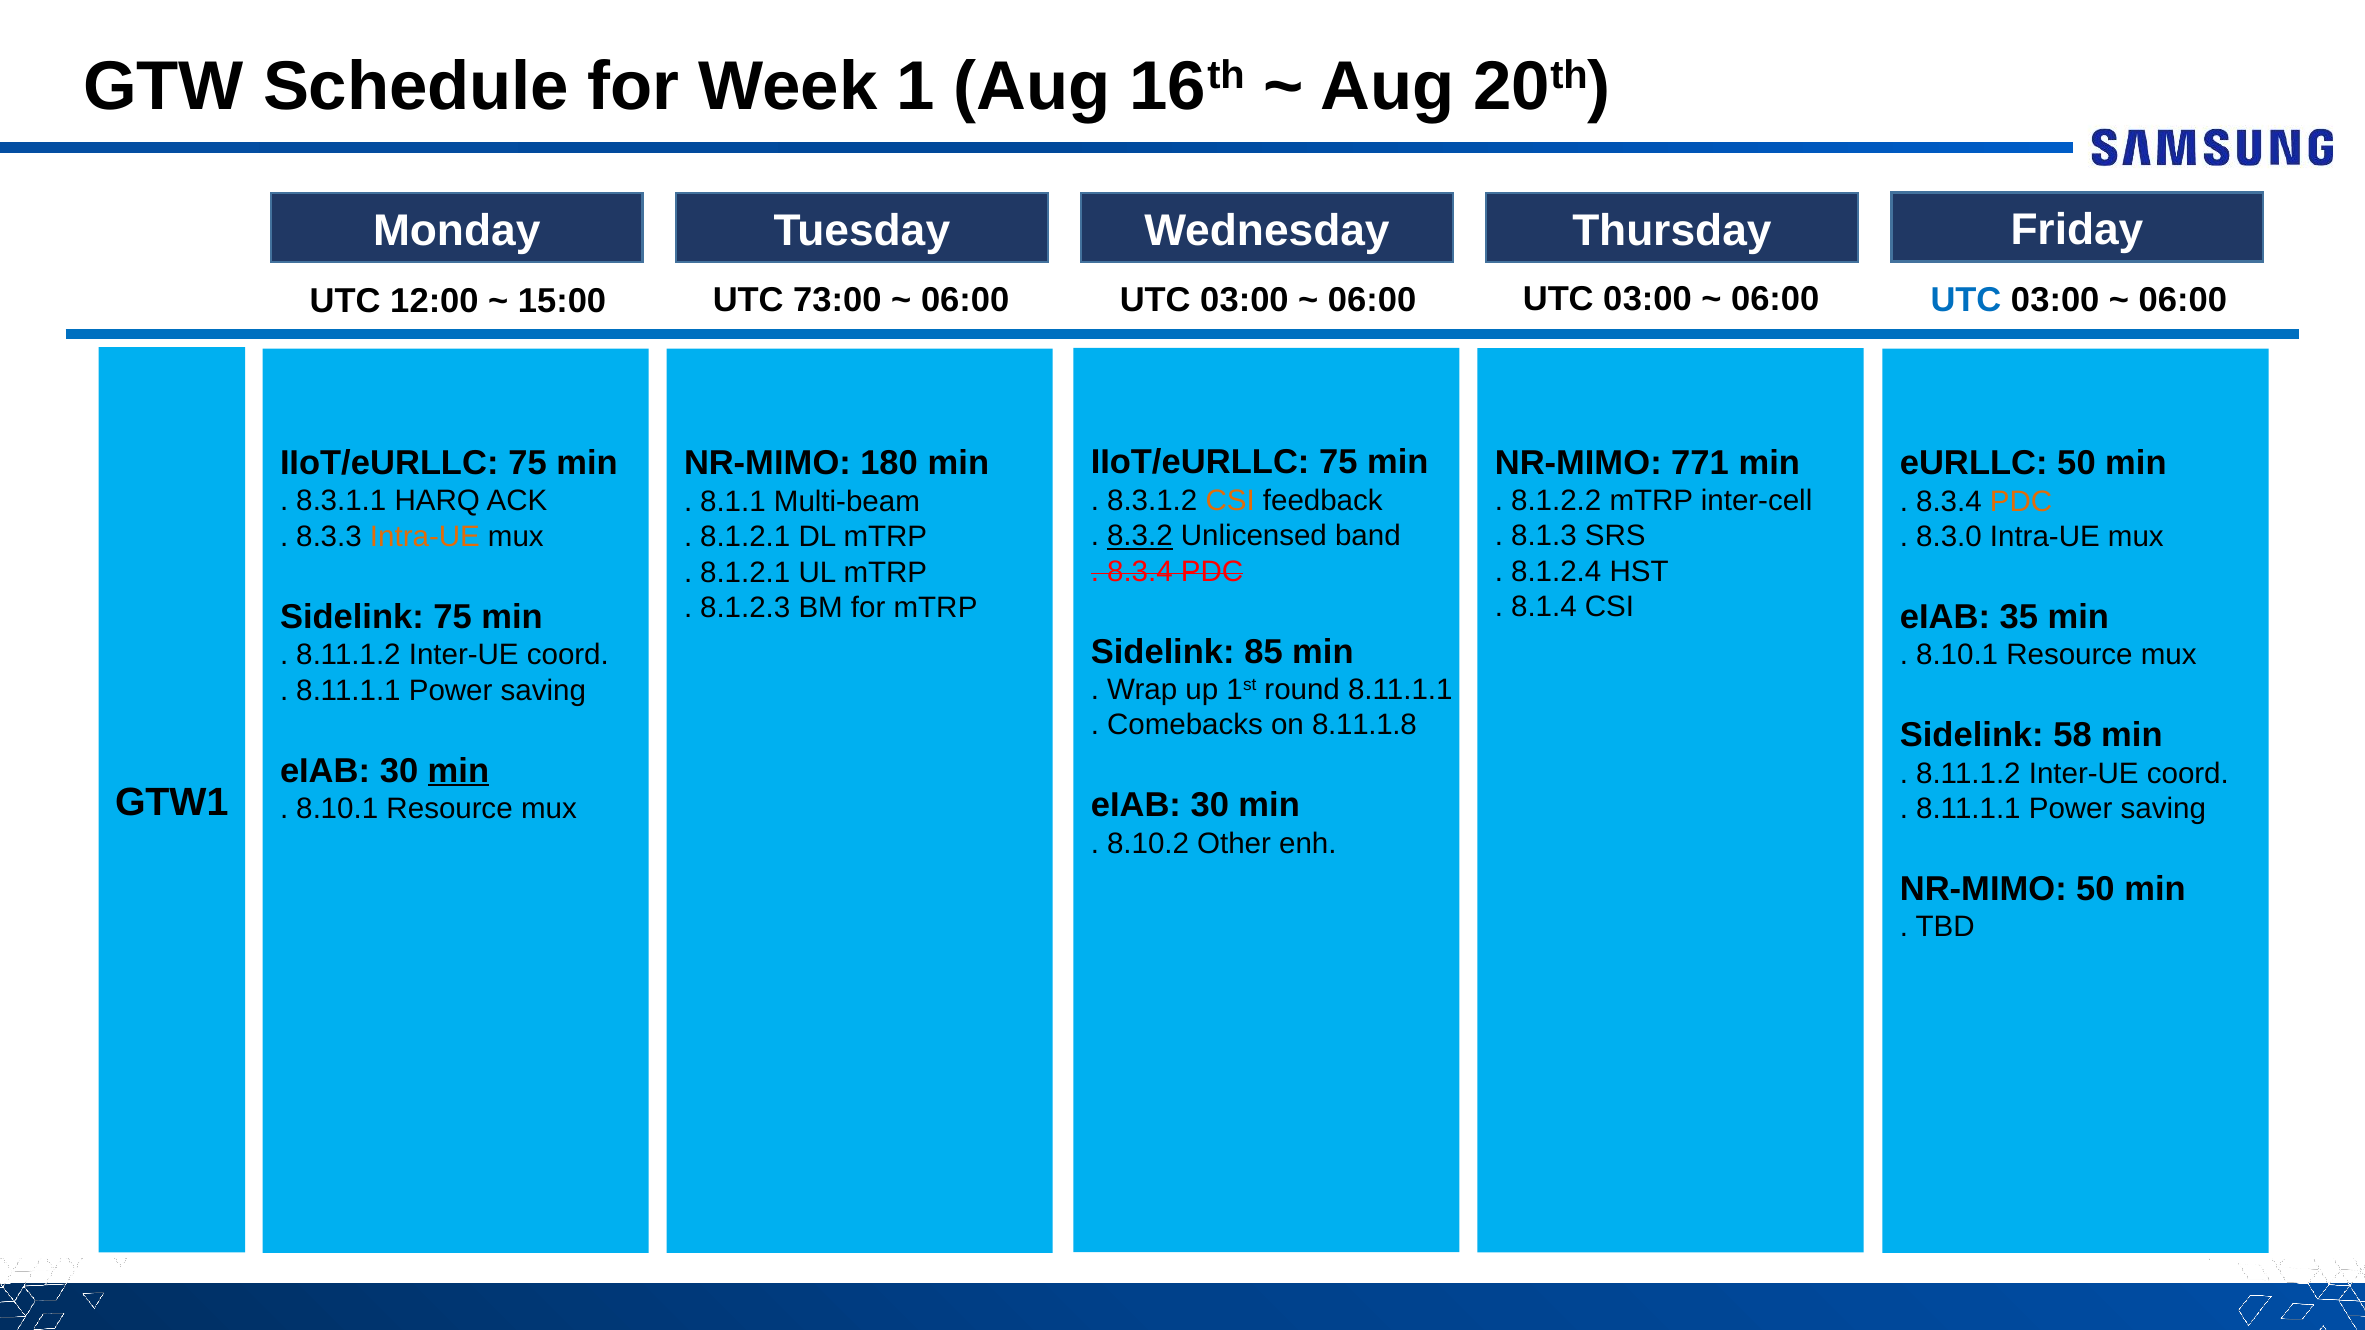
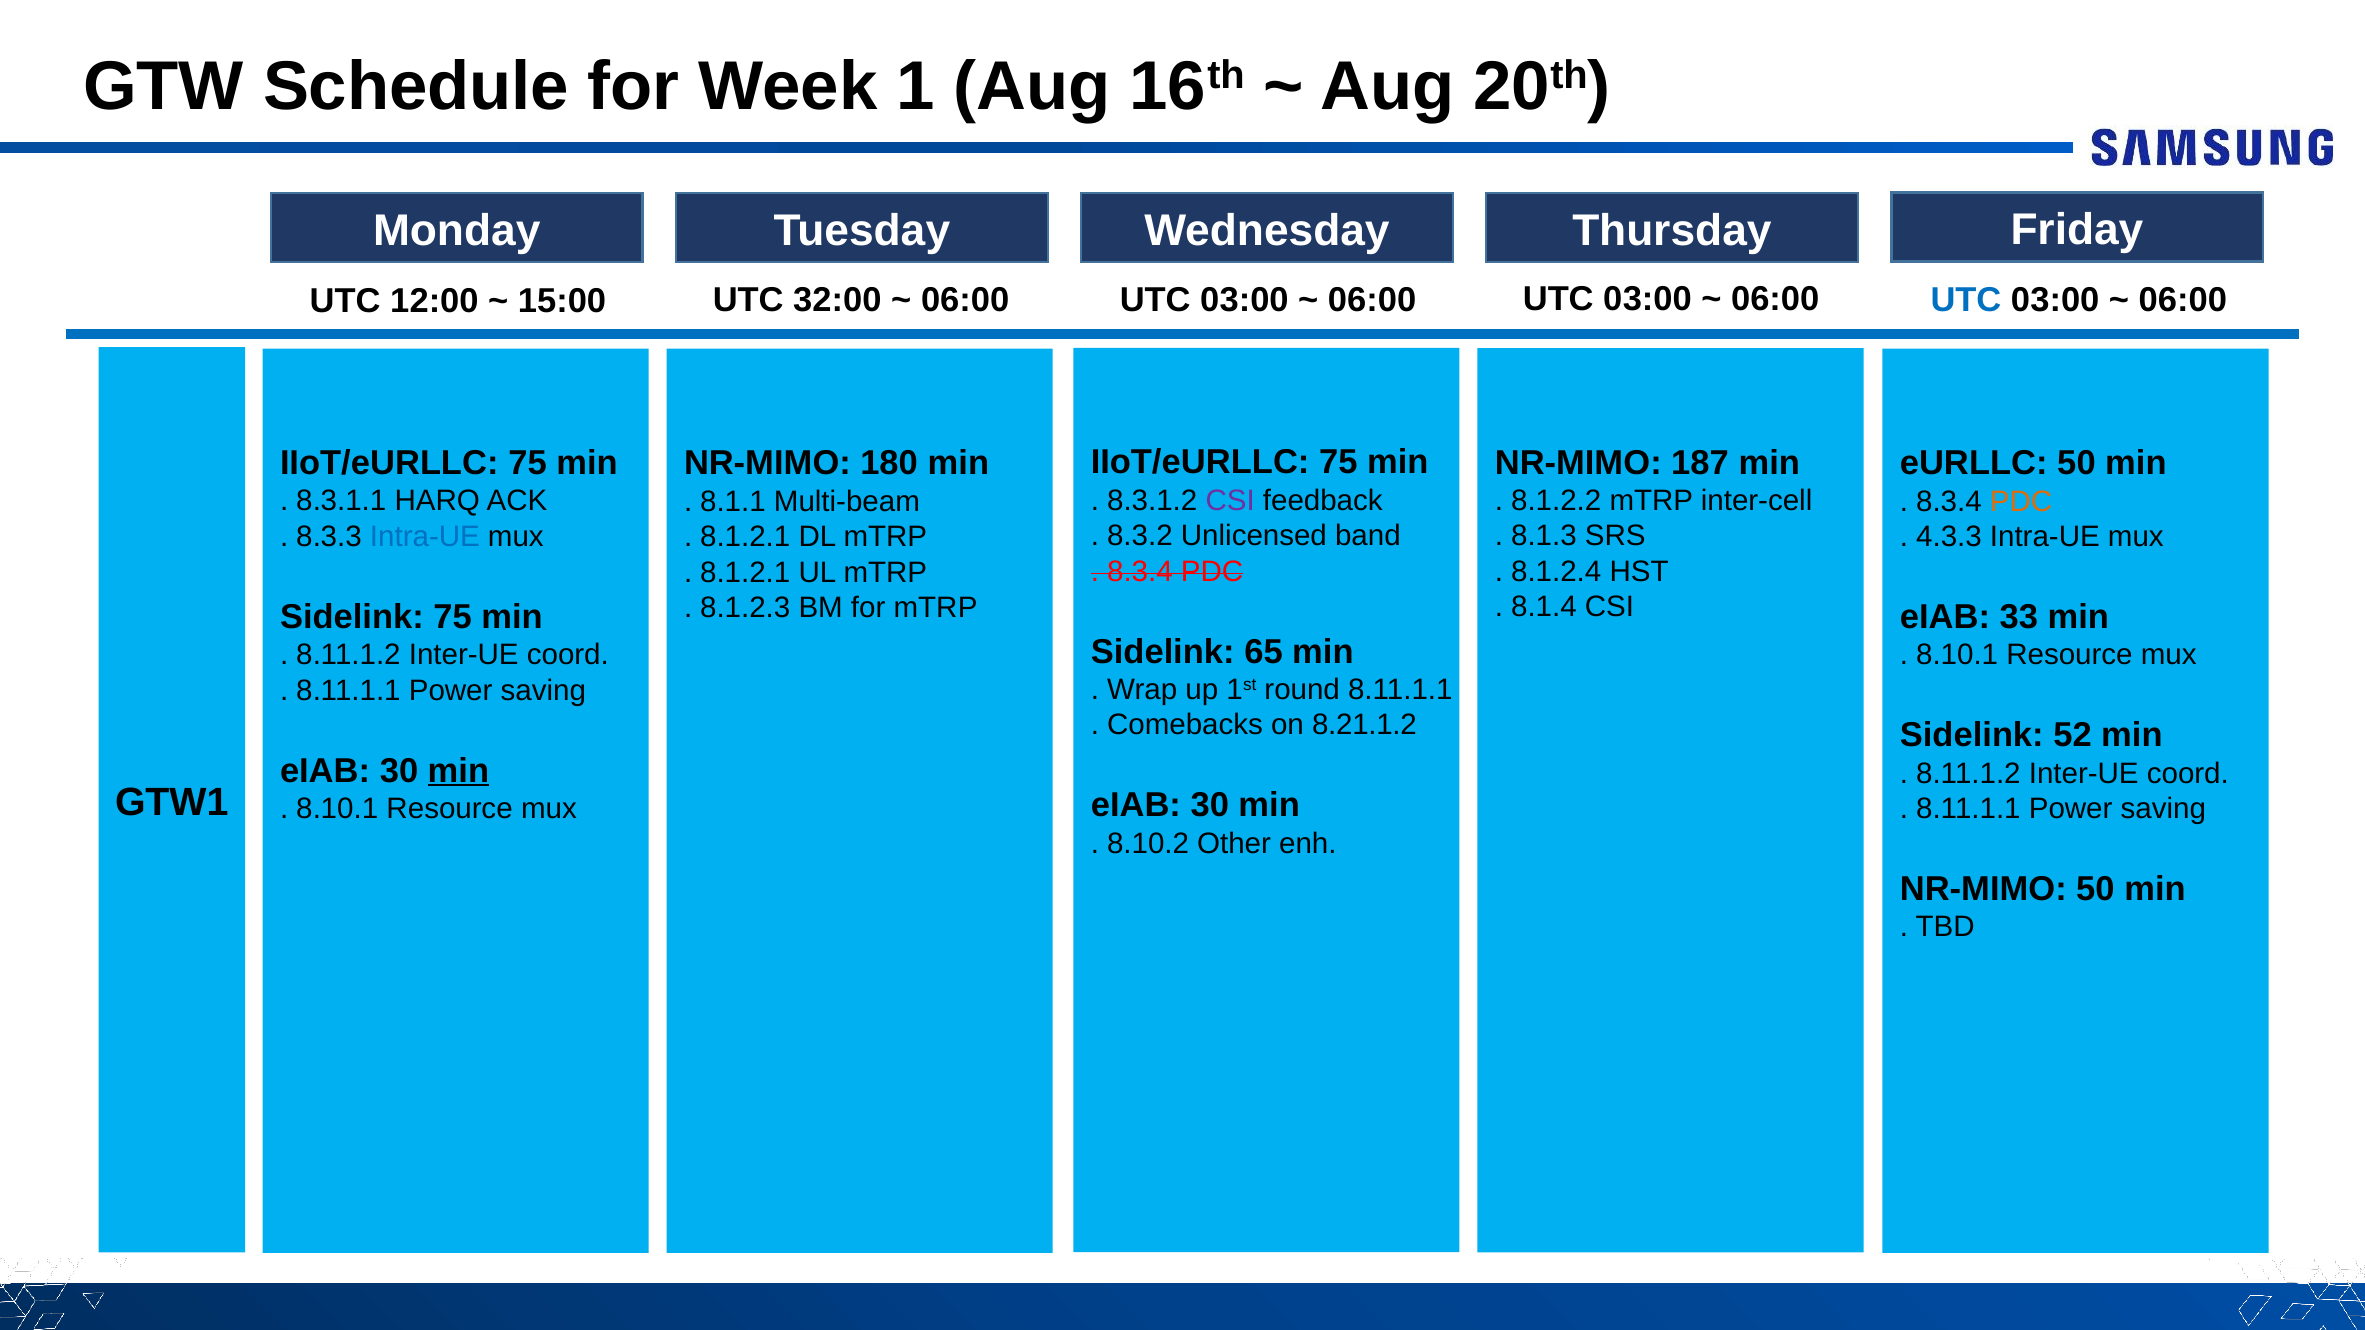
73:00: 73:00 -> 32:00
771: 771 -> 187
CSI at (1230, 501) colour: orange -> purple
8.3.2 underline: present -> none
Intra-UE at (425, 537) colour: orange -> blue
8.3.0: 8.3.0 -> 4.3.3
35: 35 -> 33
85: 85 -> 65
8.11.1.8: 8.11.1.8 -> 8.21.1.2
58: 58 -> 52
